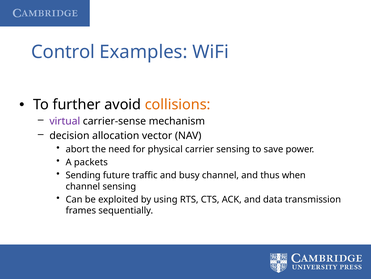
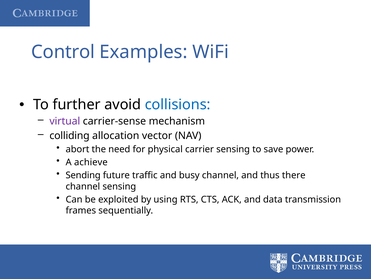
collisions colour: orange -> blue
decision: decision -> colliding
packets: packets -> achieve
when: when -> there
